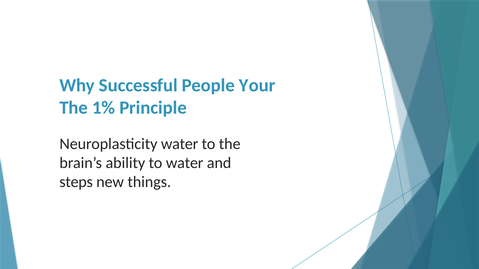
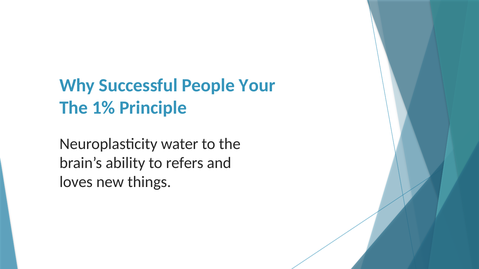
to water: water -> refers
steps: steps -> loves
